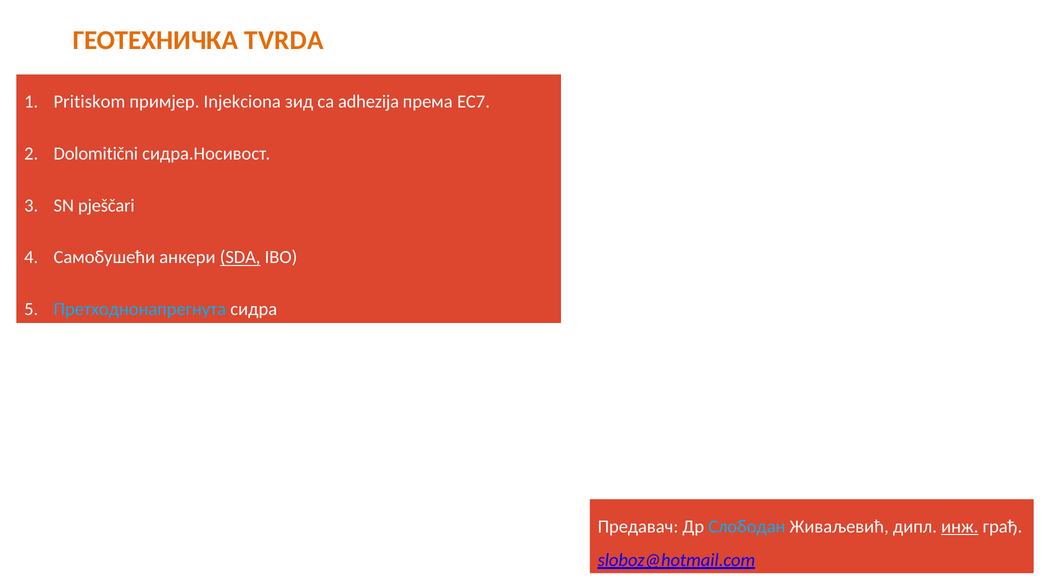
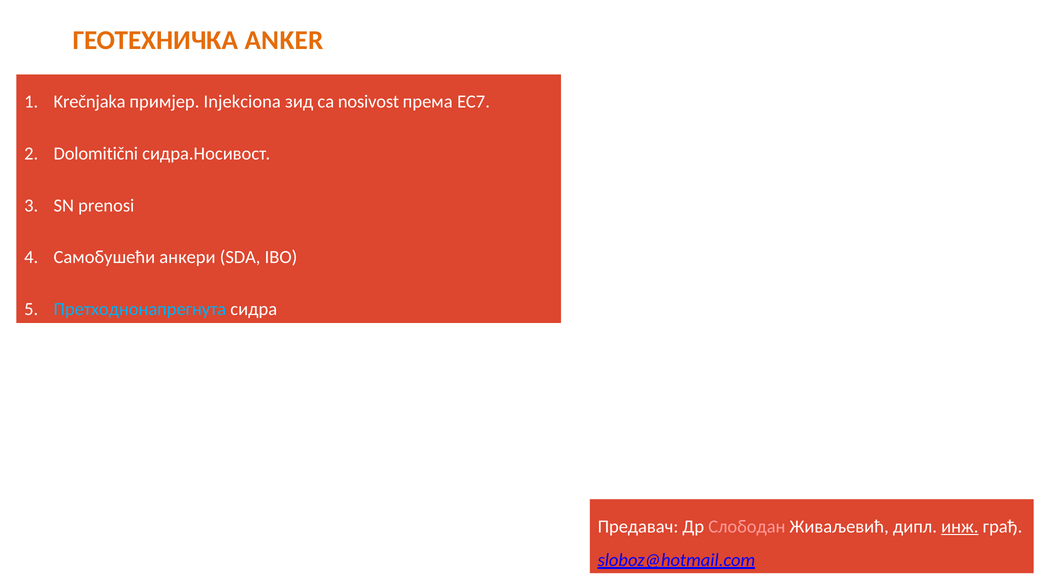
TVRDA: TVRDA -> ANKER
Pritiskom: Pritiskom -> Krečnjaka
adhezija: adhezija -> nosivost
pješčari: pješčari -> prenosi
SDA underline: present -> none
Слободан colour: light blue -> pink
